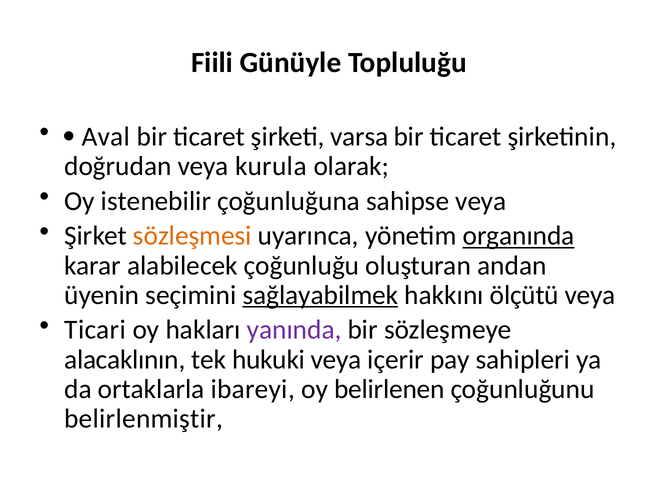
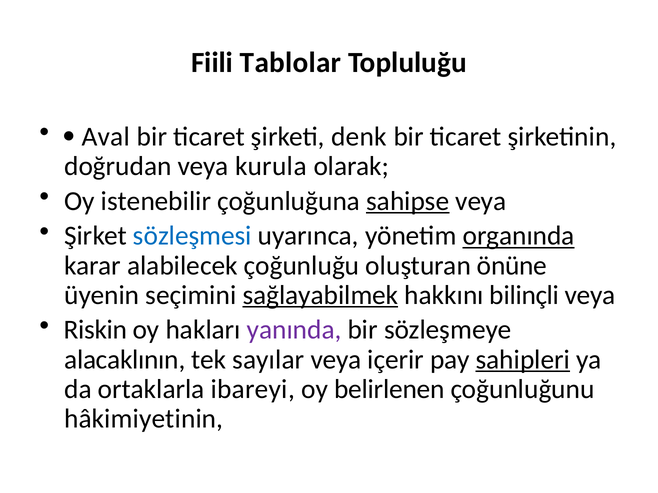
Günüyle: Günüyle -> Tablolar
varsa: varsa -> denk
sahipse underline: none -> present
sözleşmesi colour: orange -> blue
andan: andan -> önüne
ölçütü: ölçütü -> bilinçli
Ticari: Ticari -> Riskin
hukuki: hukuki -> sayılar
sahipleri underline: none -> present
belirlenmiştir: belirlenmiştir -> hâkimiyetinin
